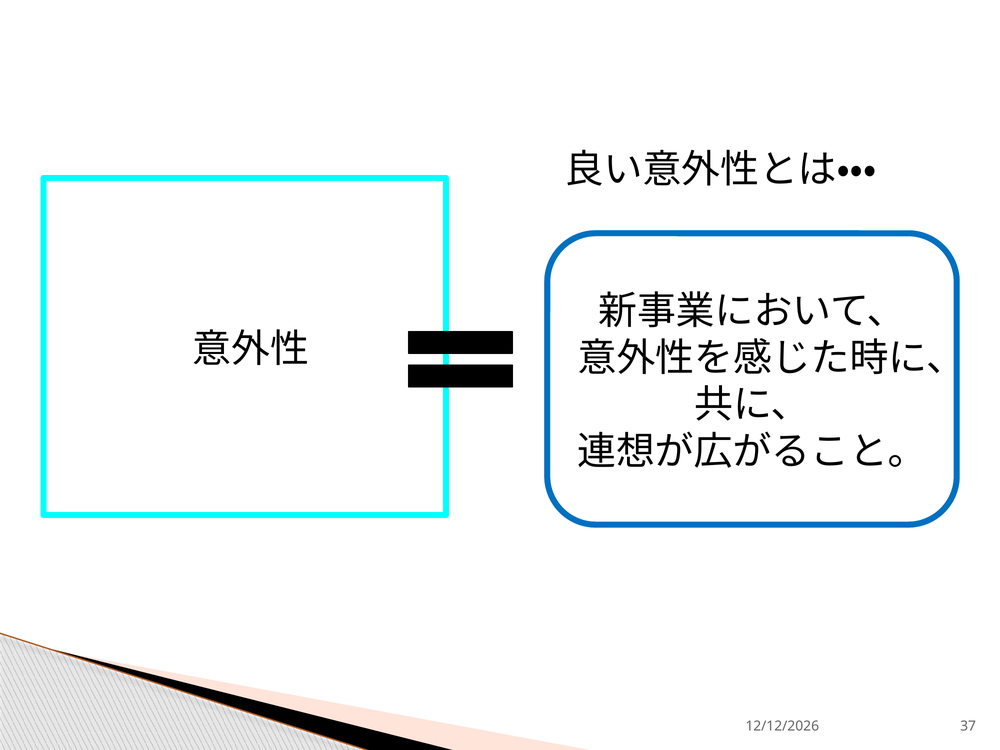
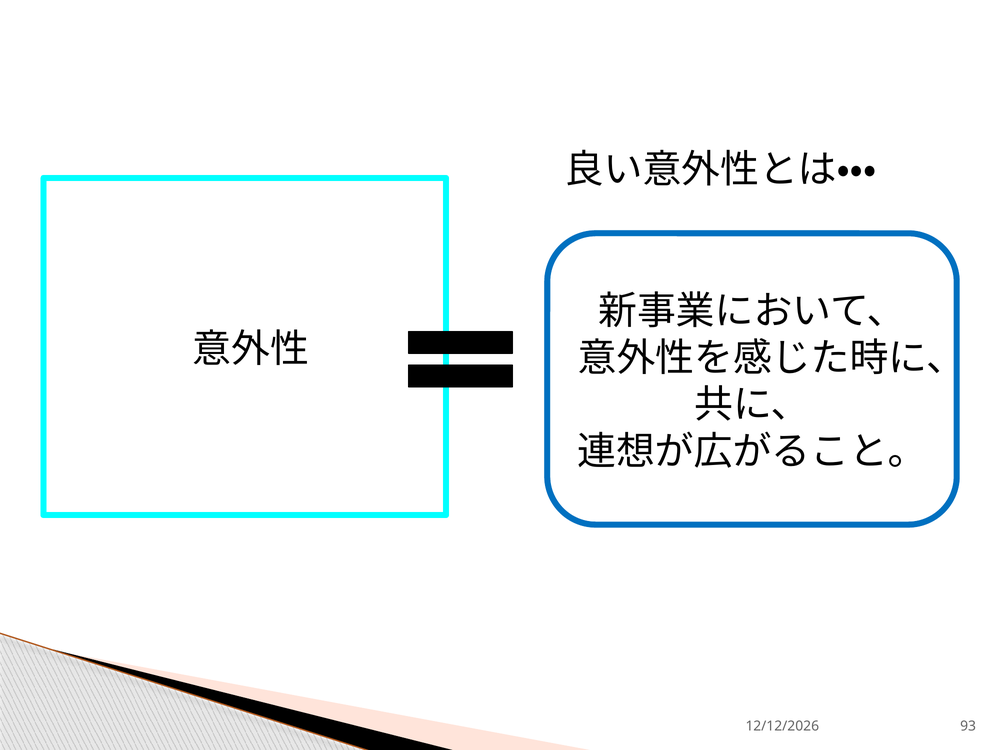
37: 37 -> 93
